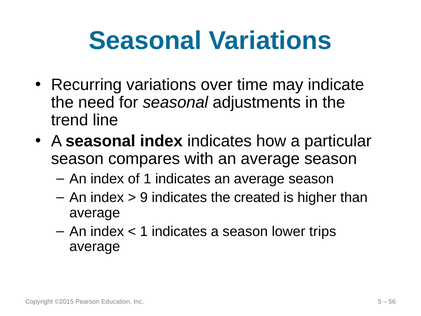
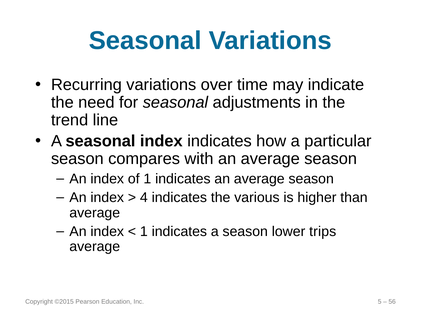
9: 9 -> 4
created: created -> various
